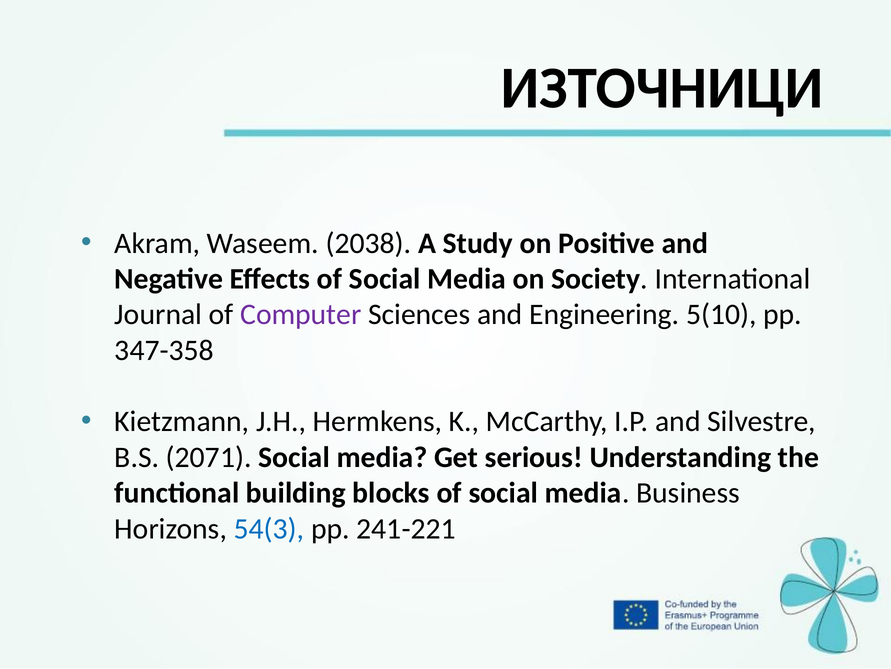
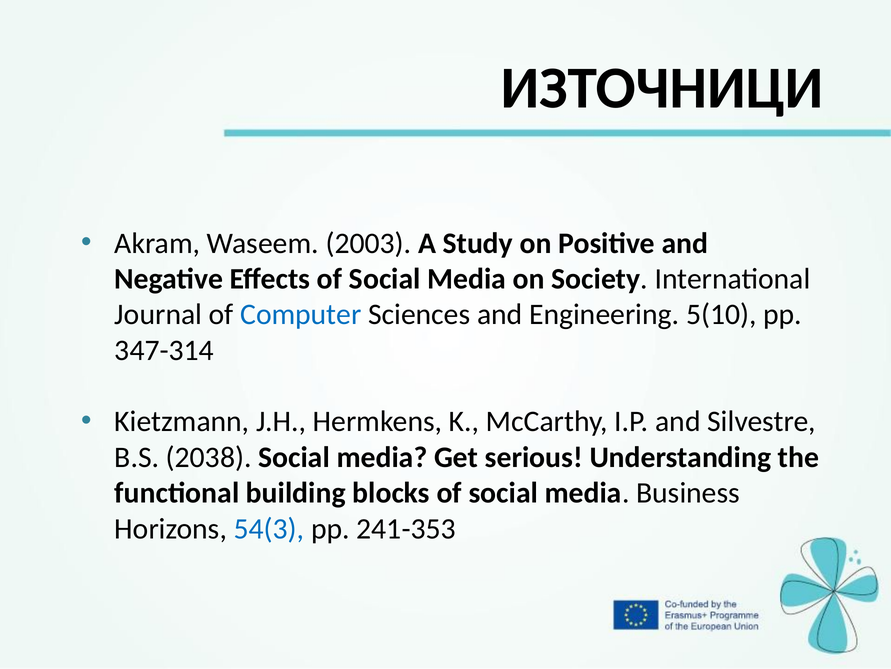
2038: 2038 -> 2003
Computer colour: purple -> blue
347-358: 347-358 -> 347-314
2071: 2071 -> 2038
241-221: 241-221 -> 241-353
